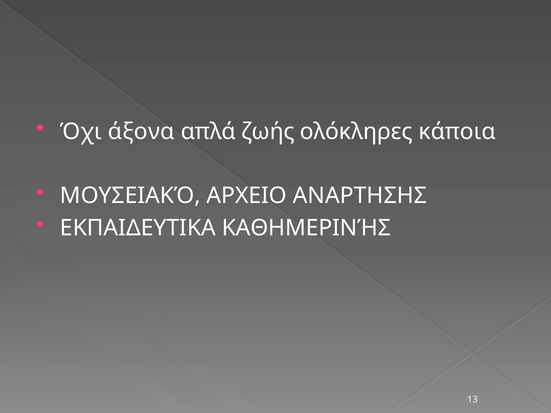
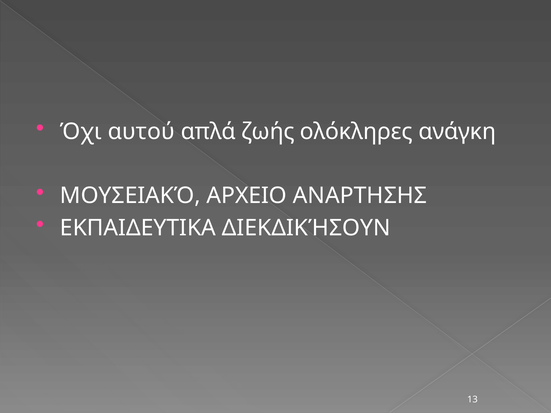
άξονα: άξονα -> αυτού
κάποια: κάποια -> ανάγκη
ΚΑΘΗΜΕΡΙΝΉΣ: ΚΑΘΗΜΕΡΙΝΉΣ -> ΔΙΕΚΔΙΚΉΣΟΥΝ
